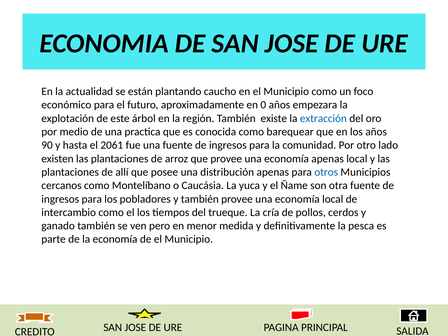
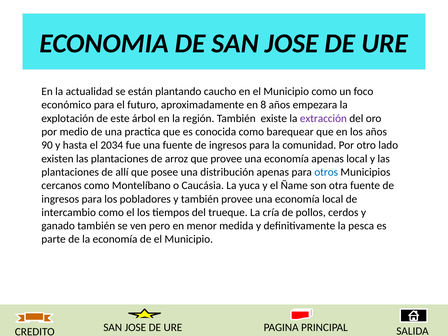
0: 0 -> 8
extracción colour: blue -> purple
2061: 2061 -> 2034
